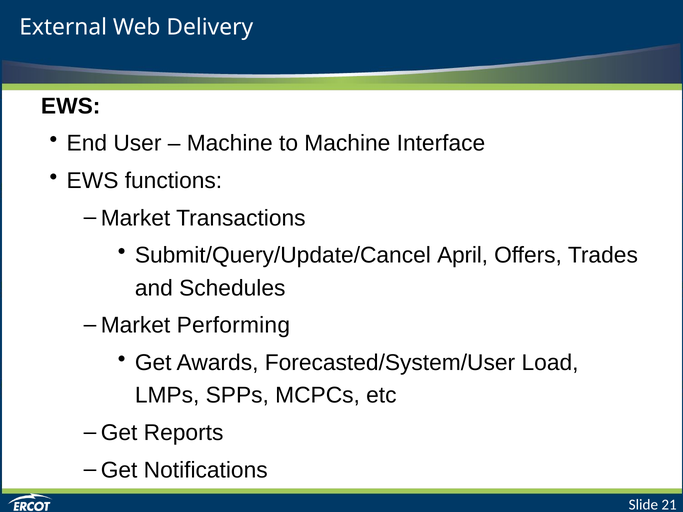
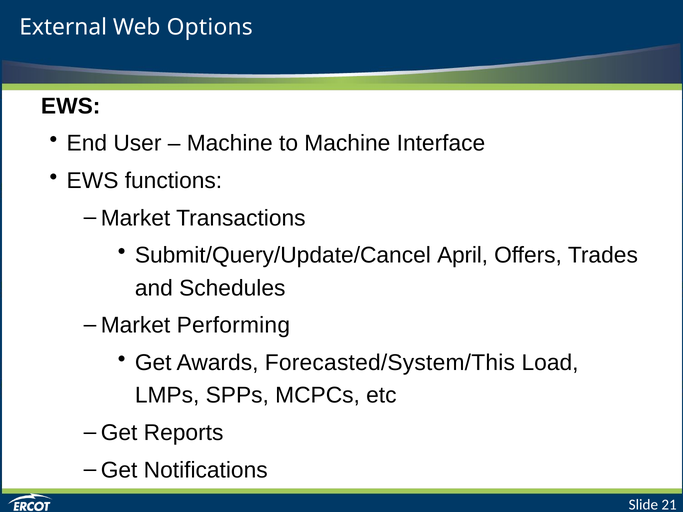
Delivery: Delivery -> Options
Forecasted/System/User: Forecasted/System/User -> Forecasted/System/This
